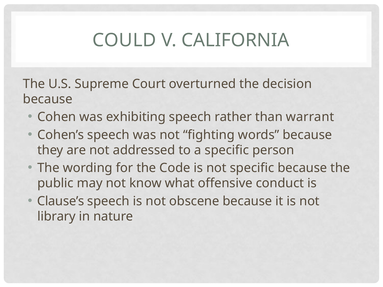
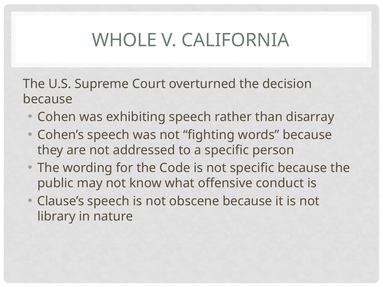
COULD: COULD -> WHOLE
warrant: warrant -> disarray
